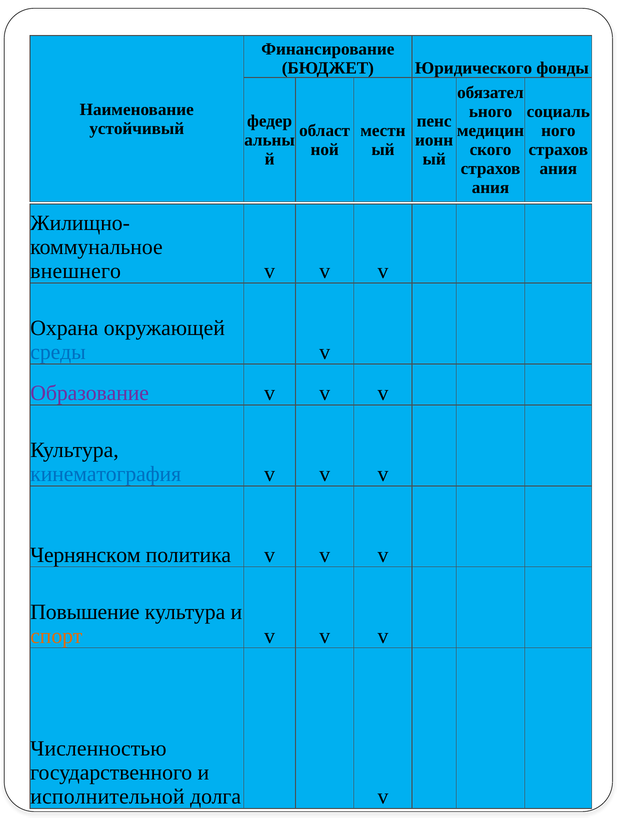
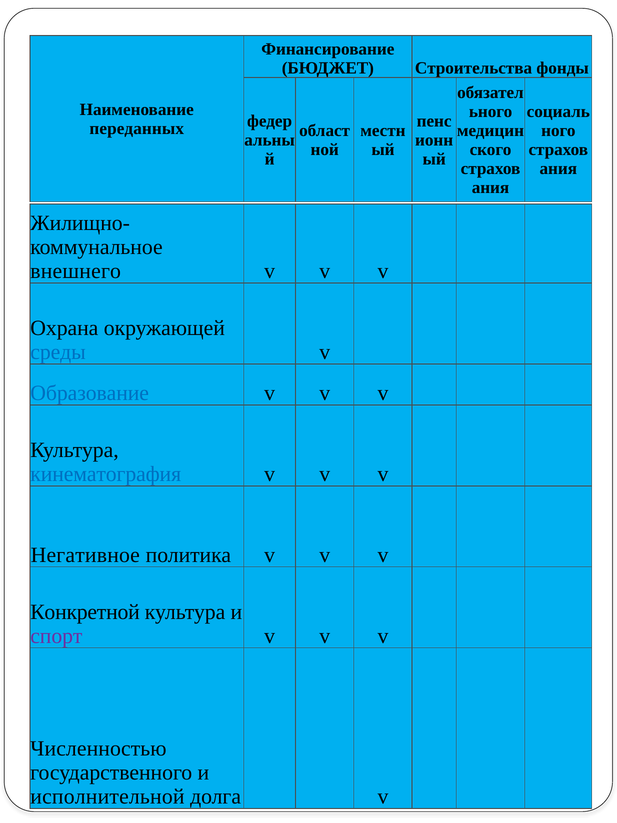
Юридического: Юридического -> Строительства
устойчивый: устойчивый -> переданных
Образование colour: purple -> blue
Чернянском: Чернянском -> Негативное
Повышение: Повышение -> Конкретной
спорт colour: orange -> purple
